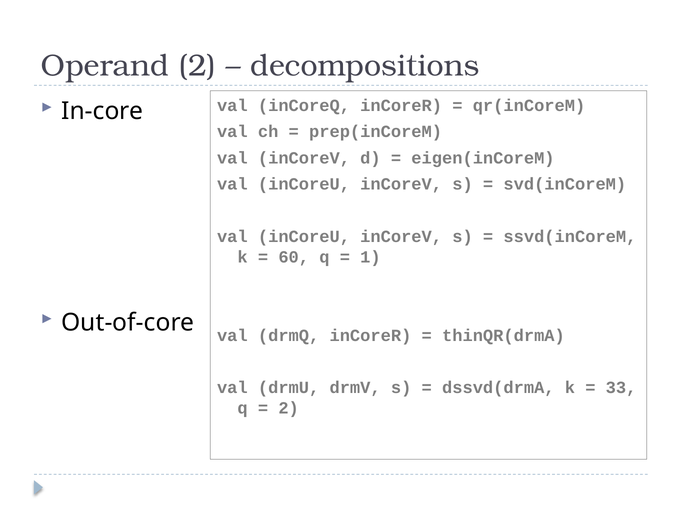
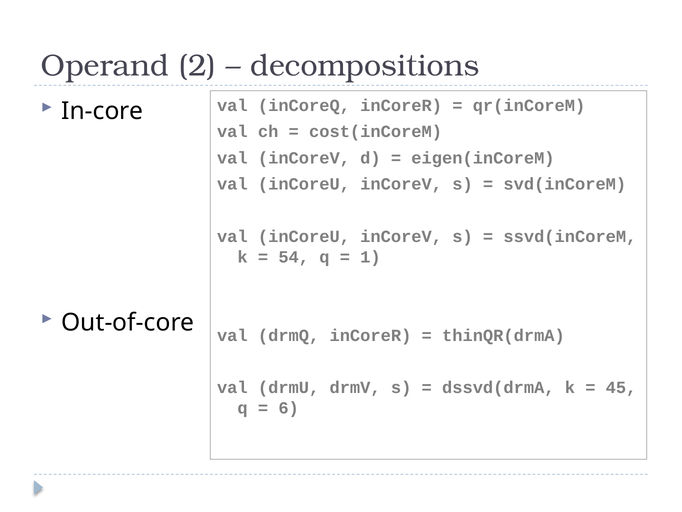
prep(inCoreM: prep(inCoreM -> cost(inCoreM
60: 60 -> 54
33: 33 -> 45
2 at (289, 408): 2 -> 6
